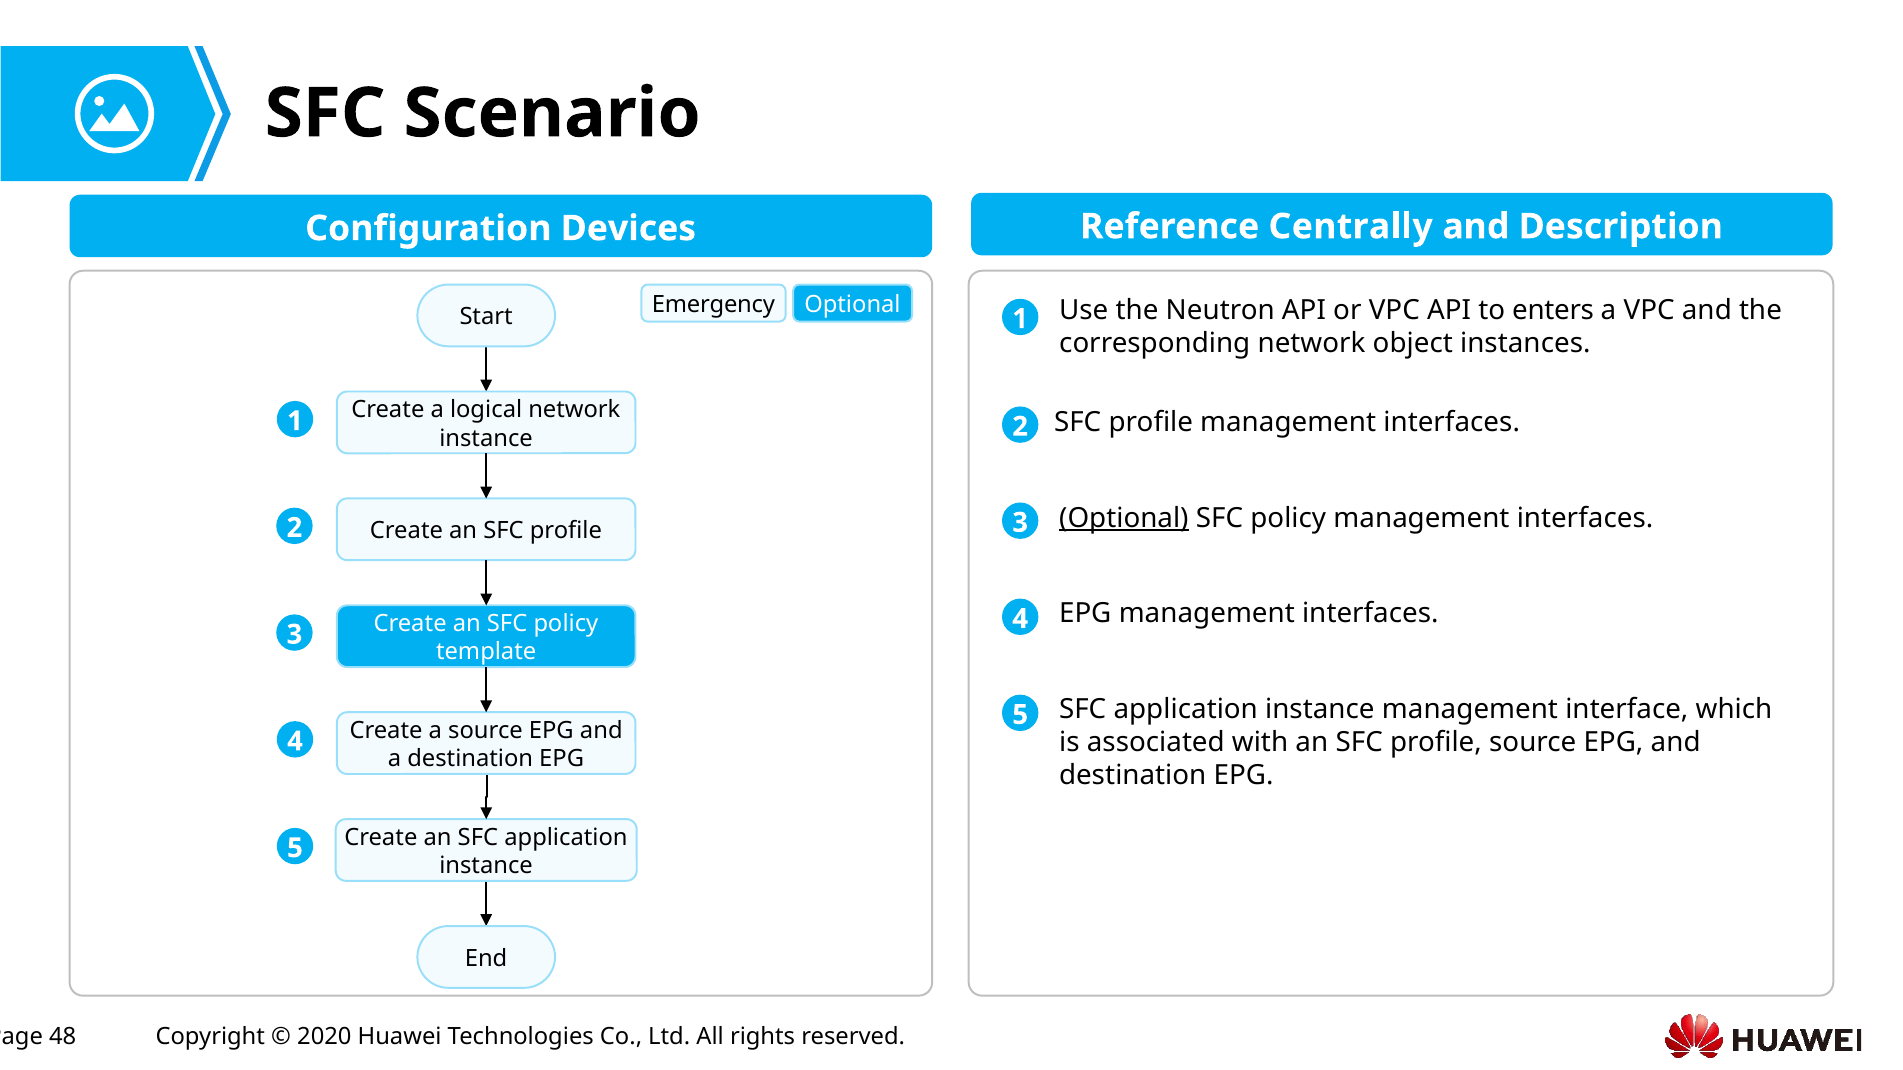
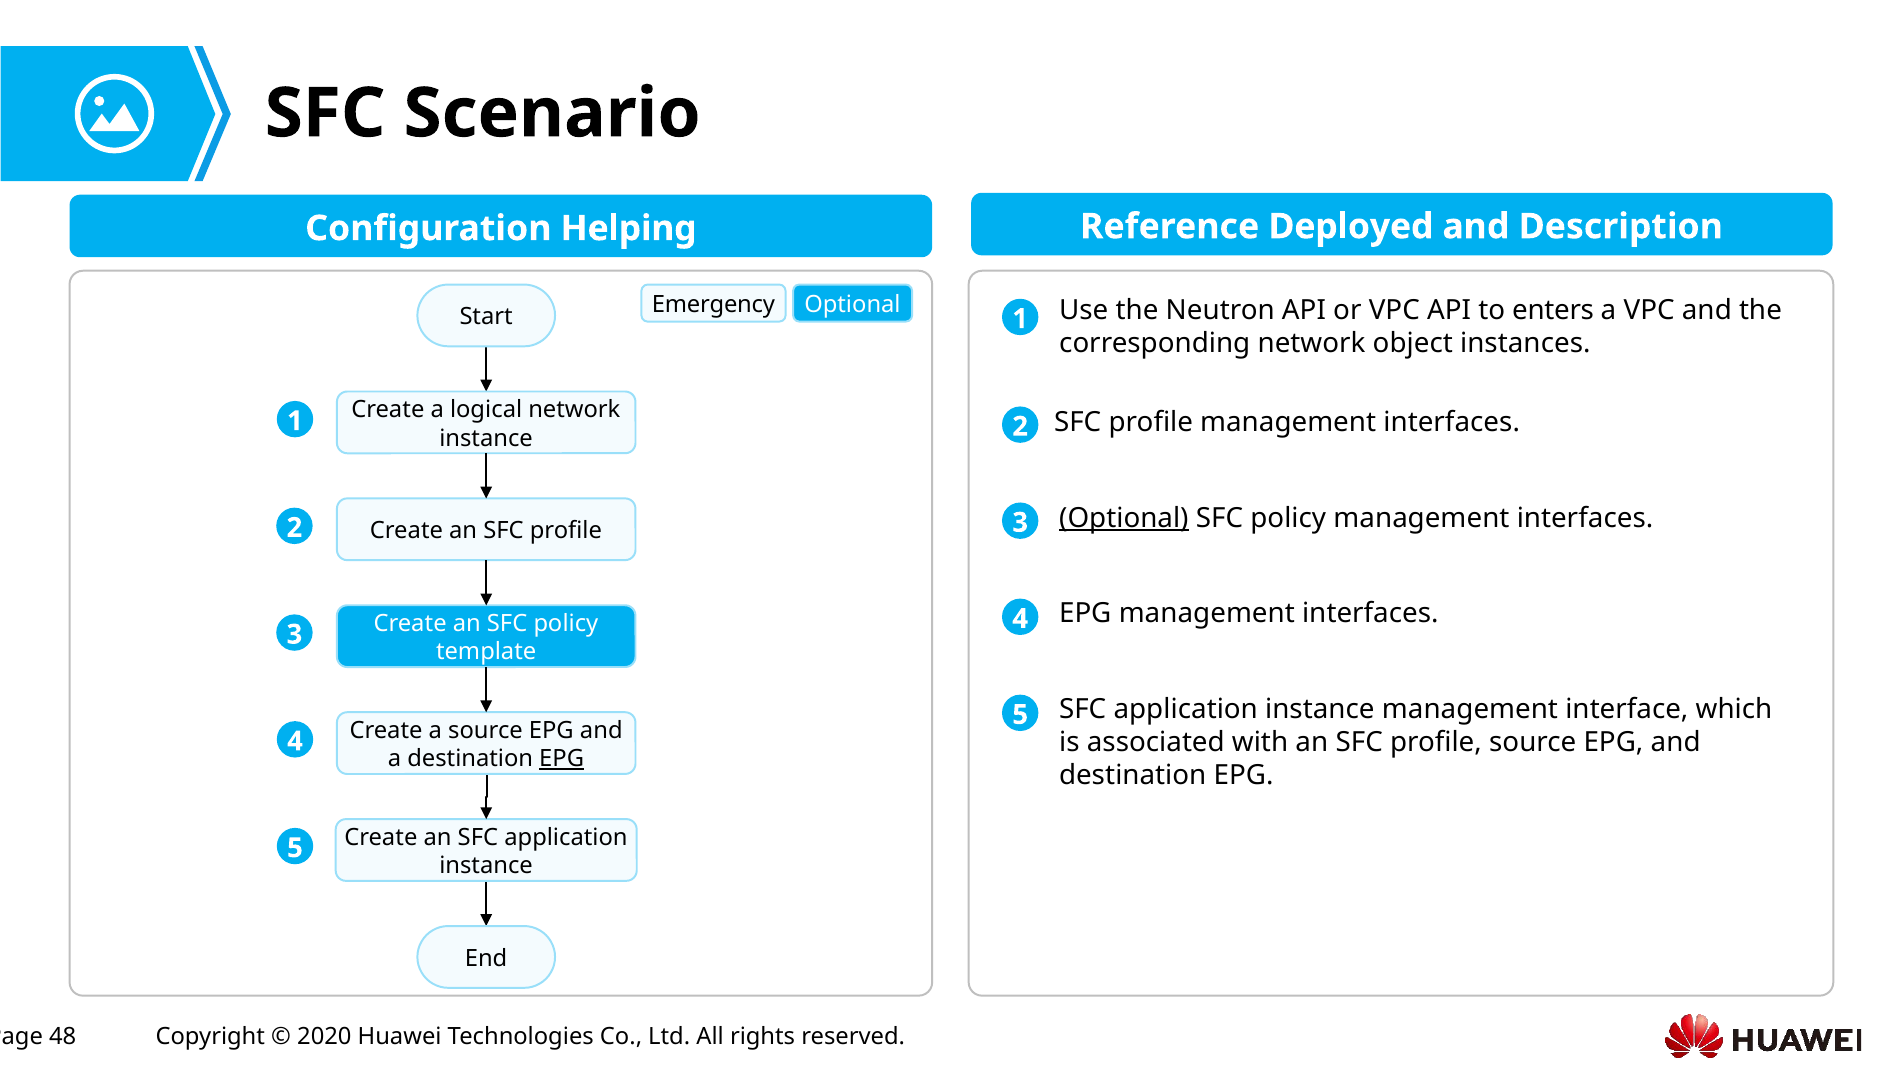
Devices: Devices -> Helping
Centrally: Centrally -> Deployed
EPG at (562, 759) underline: none -> present
